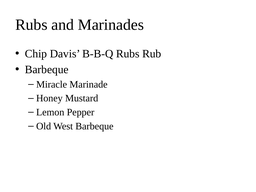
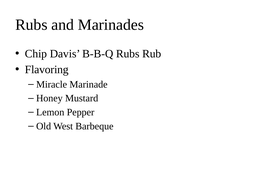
Barbeque at (47, 70): Barbeque -> Flavoring
